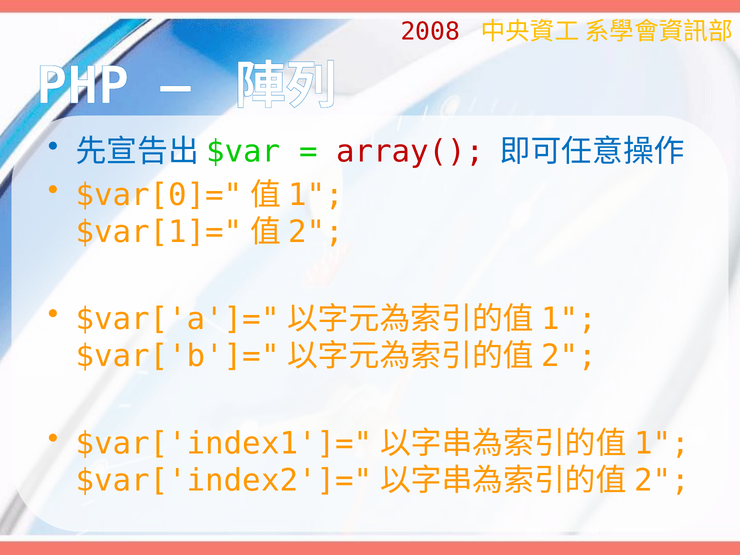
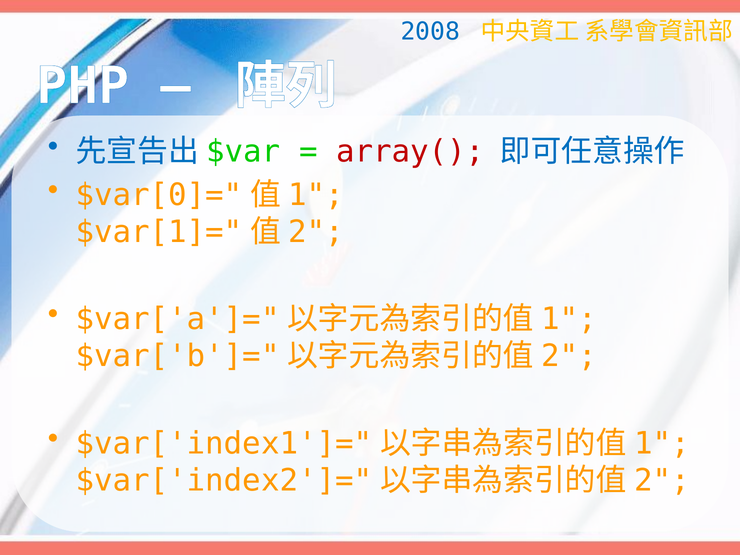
2008 colour: red -> blue
